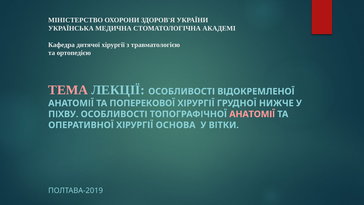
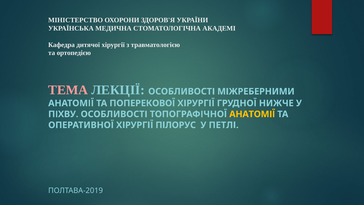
ВІДОКРЕМЛЕНОЇ: ВІДОКРЕМЛЕНОЇ -> МІЖРЕБЕРНИМИ
АНАТОМІЇ at (252, 114) colour: pink -> yellow
ОСНОВА: ОСНОВА -> ПІЛОРУС
ВІТКИ: ВІТКИ -> ПЕТЛІ
